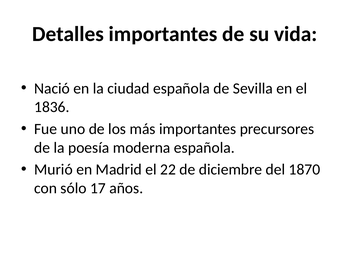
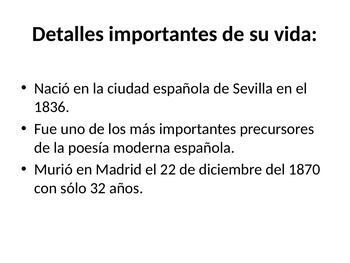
17: 17 -> 32
